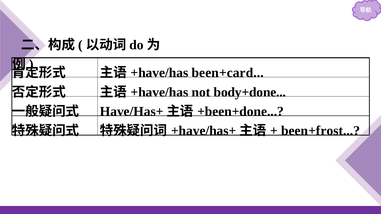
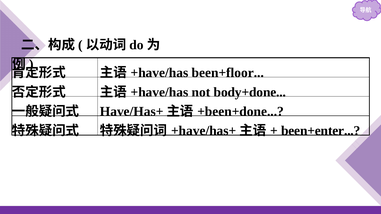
been+card: been+card -> been+floor
been+frost: been+frost -> been+enter
